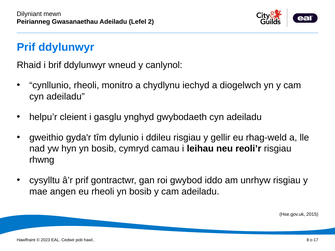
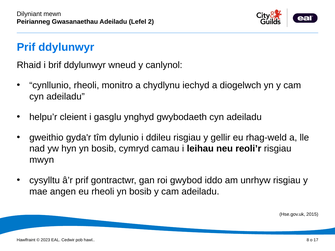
rhwng: rhwng -> mwyn
